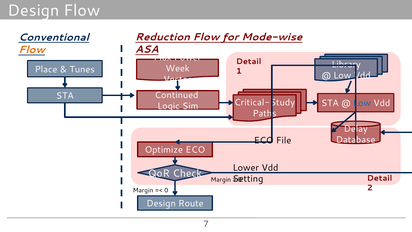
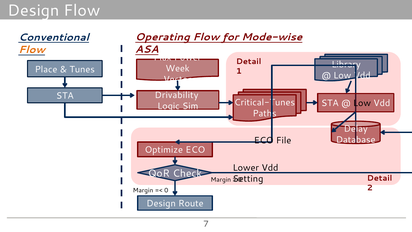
Reduction: Reduction -> Operating
Continued: Continued -> Drivability
Critical-Study: Critical-Study -> Critical-Tunes
Low at (362, 103) colour: blue -> black
